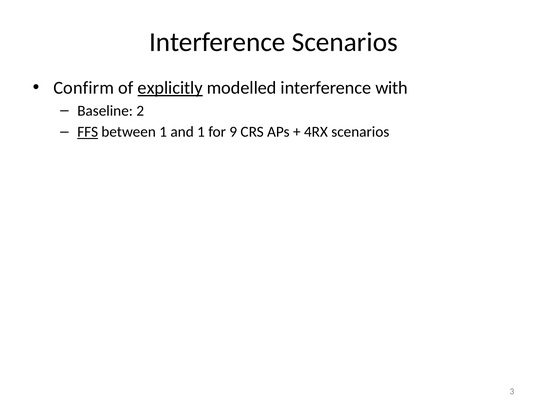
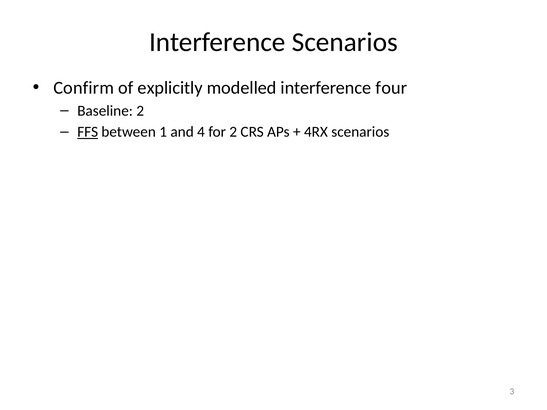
explicitly underline: present -> none
with: with -> four
and 1: 1 -> 4
for 9: 9 -> 2
